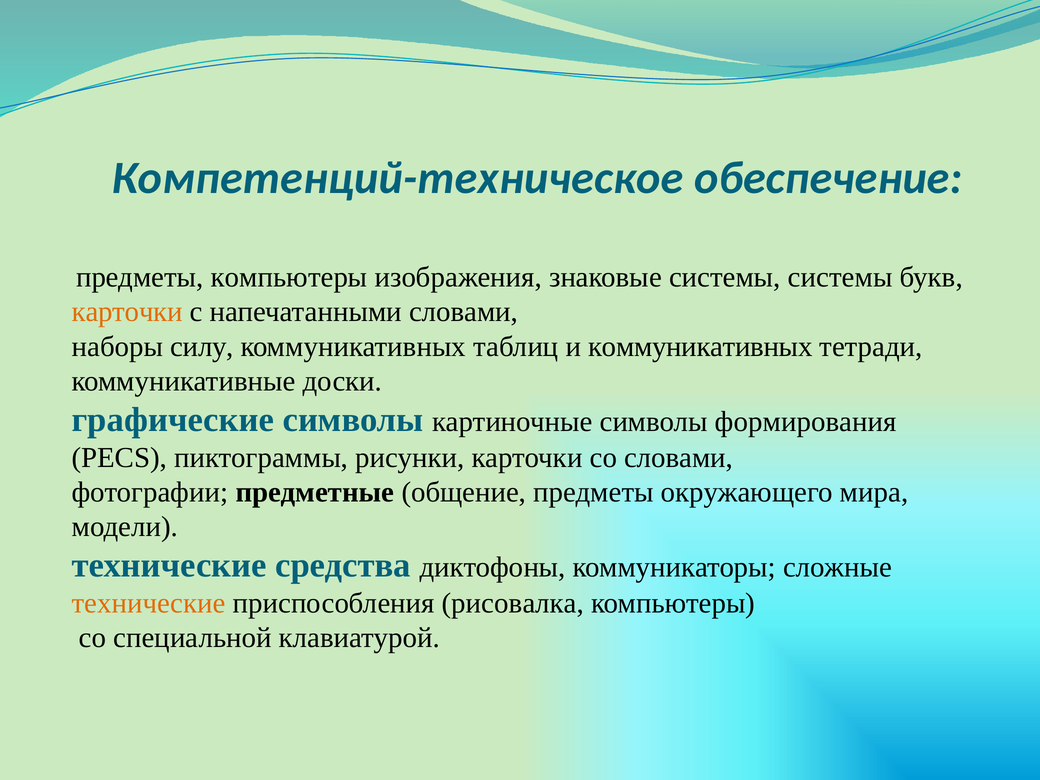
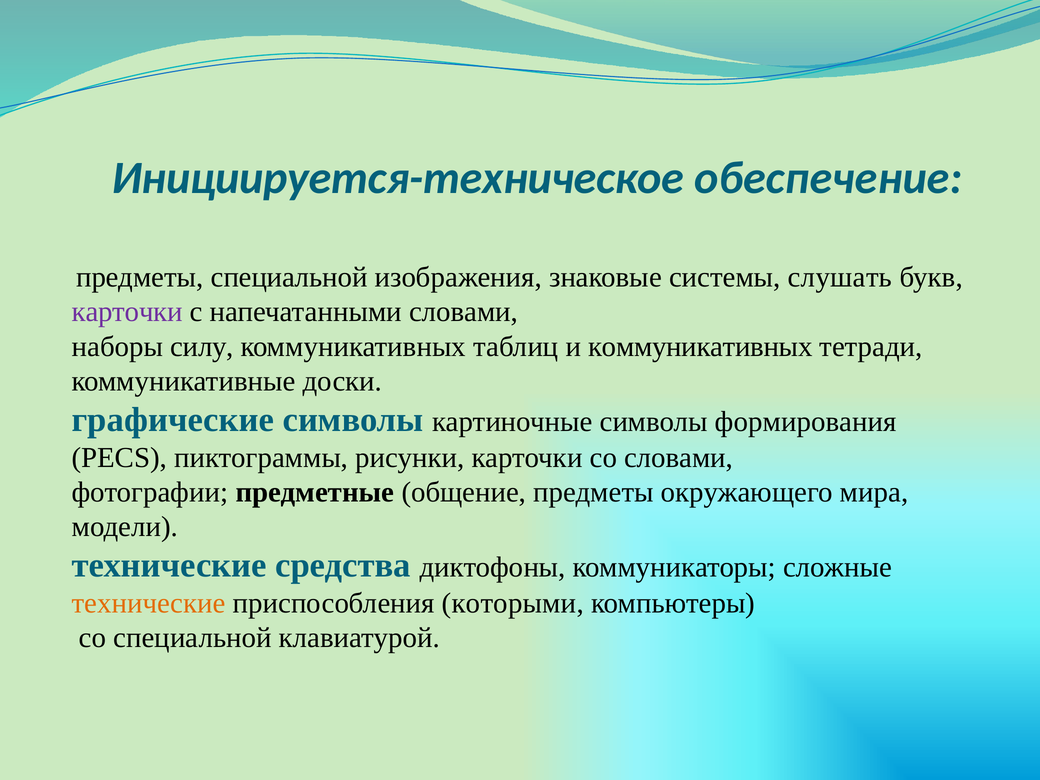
Компетенций-техническое: Компетенций-техническое -> Инициируется-техническое
предметы компьютеры: компьютеры -> специальной
системы системы: системы -> слушать
карточки at (127, 312) colour: orange -> purple
рисовалка: рисовалка -> которыми
